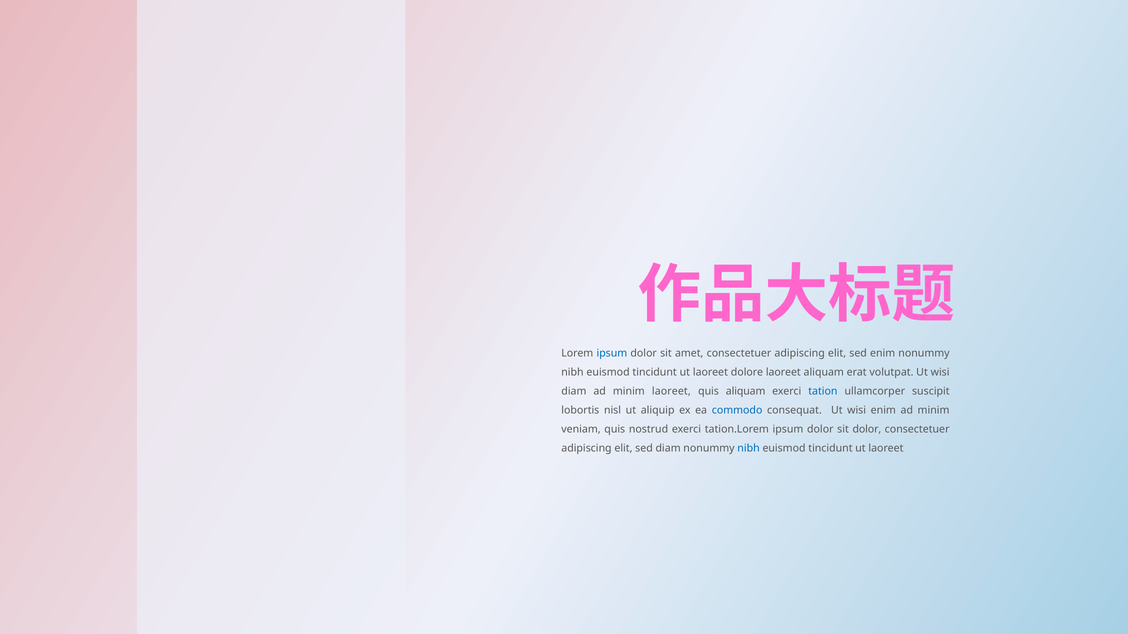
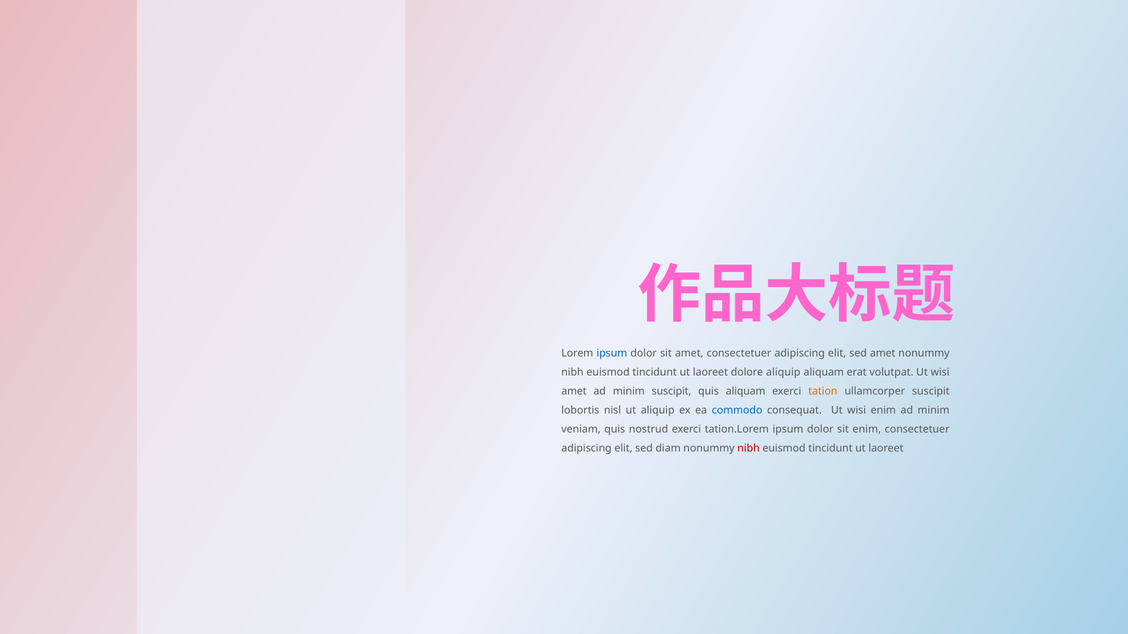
sed enim: enim -> amet
dolore laoreet: laoreet -> aliquip
diam at (574, 392): diam -> amet
minim laoreet: laoreet -> suscipit
tation colour: blue -> orange
sit dolor: dolor -> enim
nibh at (749, 449) colour: blue -> red
